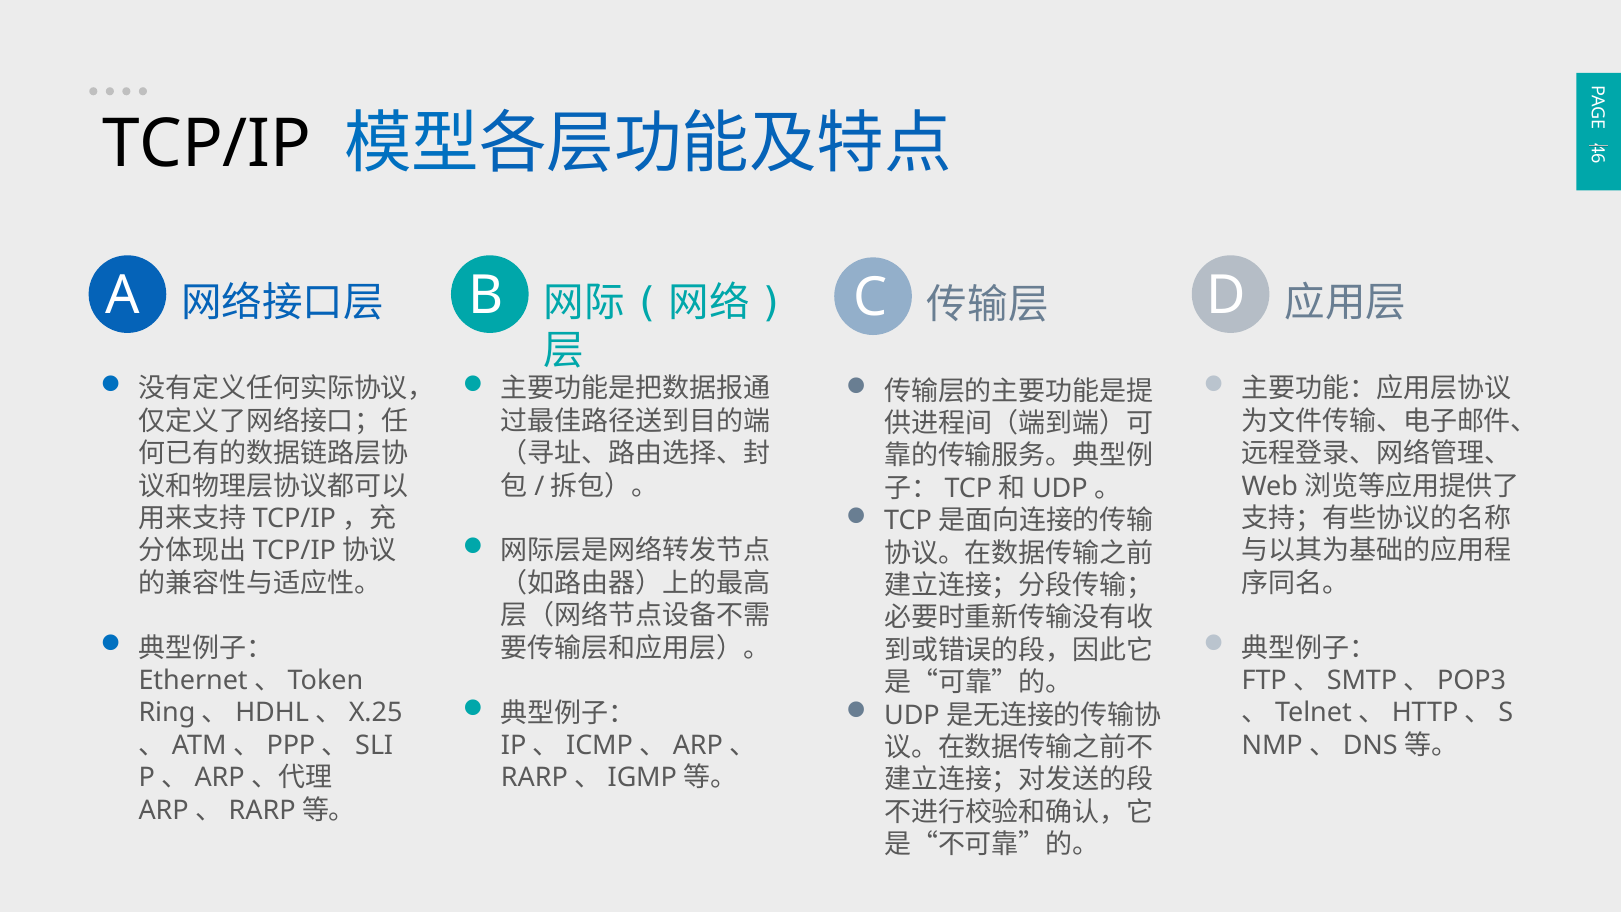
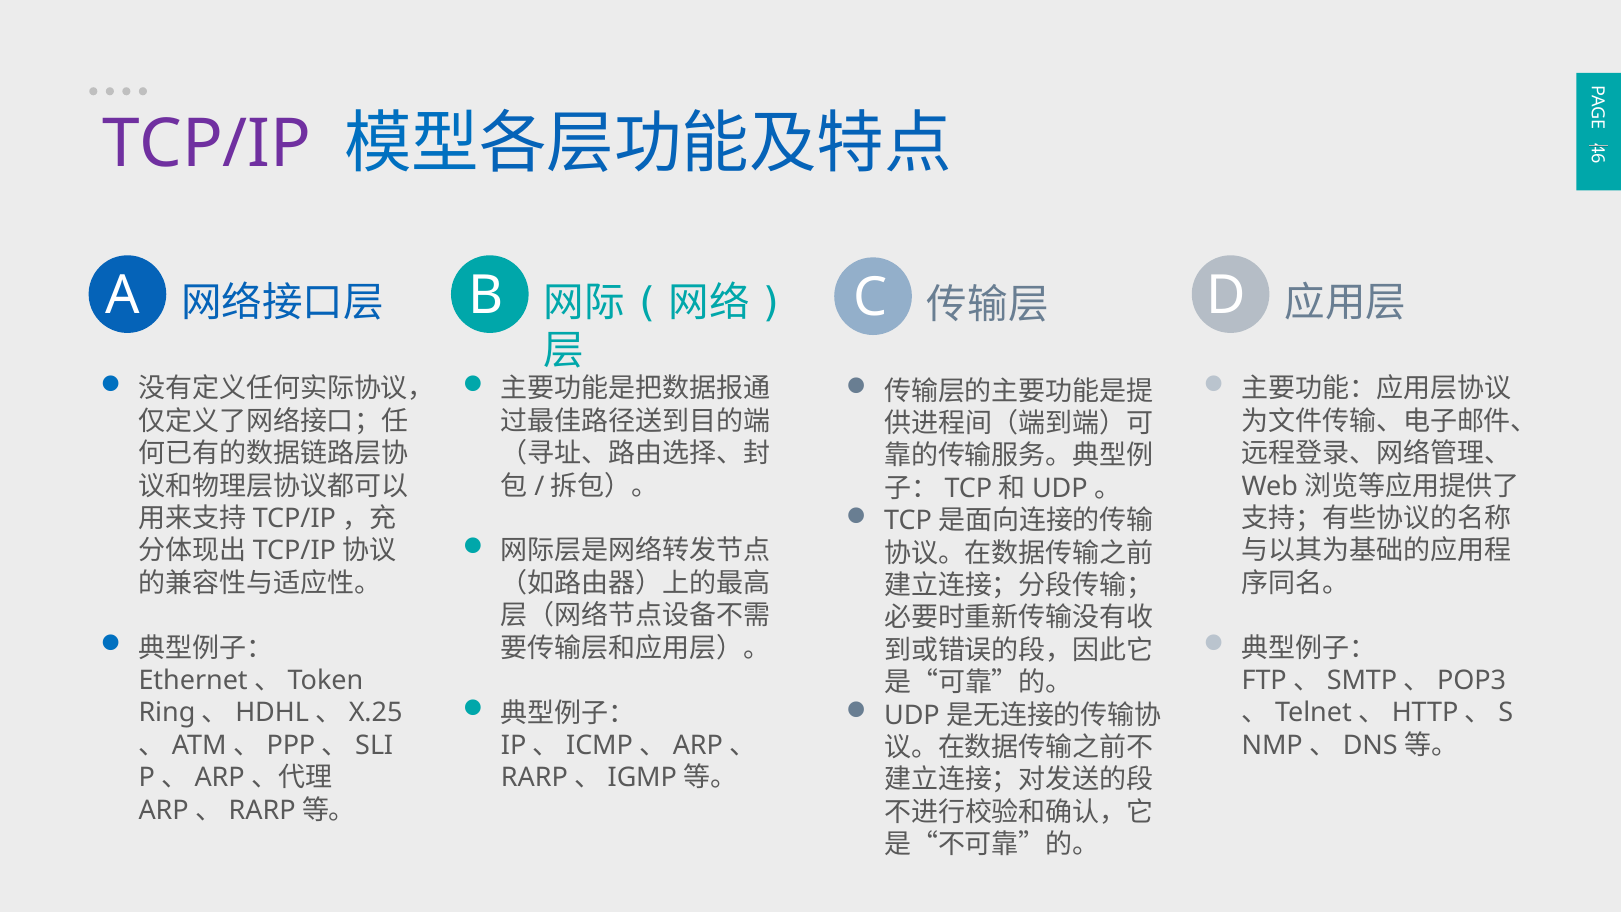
TCP/IP colour: black -> purple
